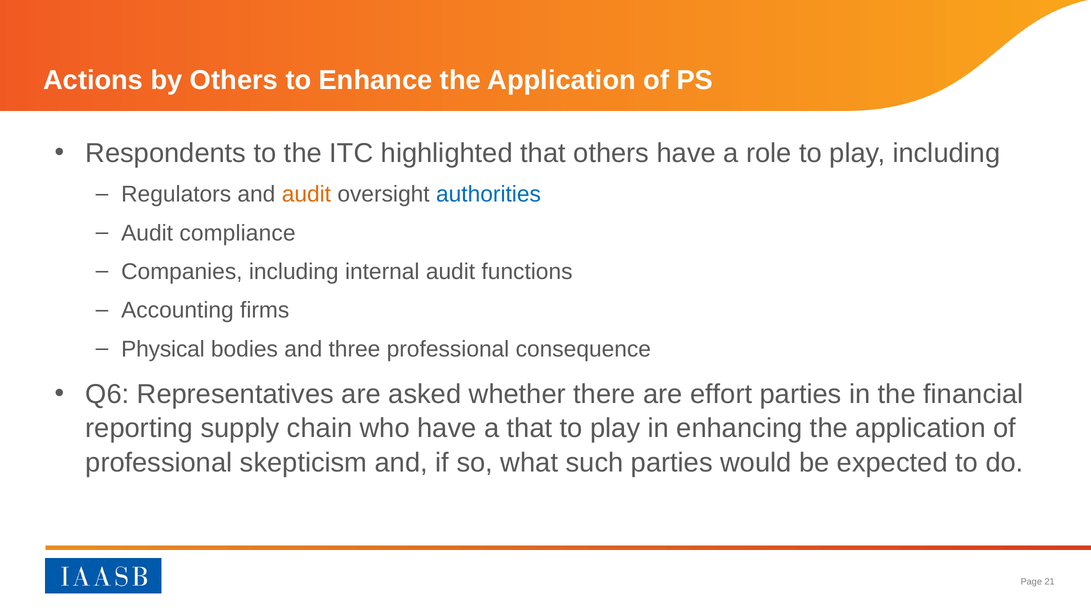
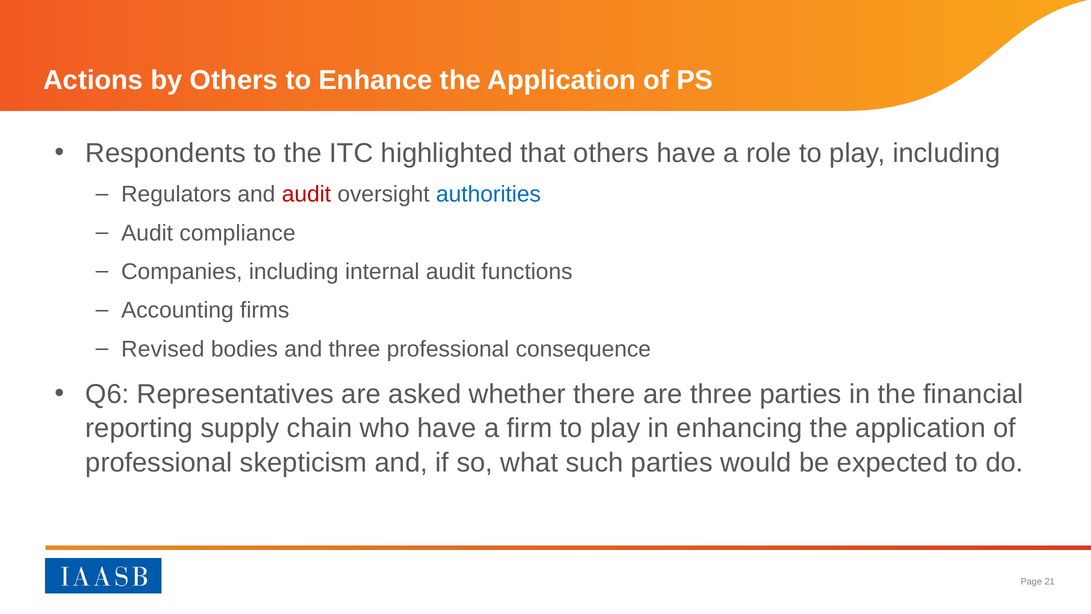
audit at (306, 194) colour: orange -> red
Physical: Physical -> Revised
are effort: effort -> three
a that: that -> firm
